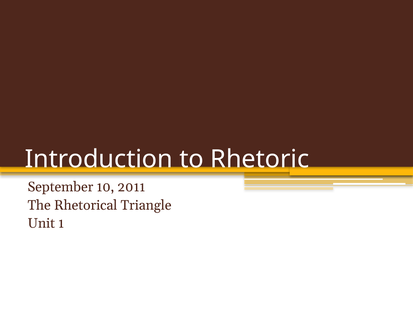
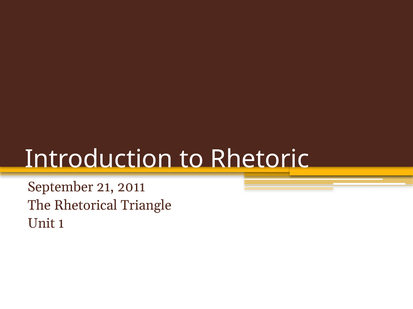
10: 10 -> 21
